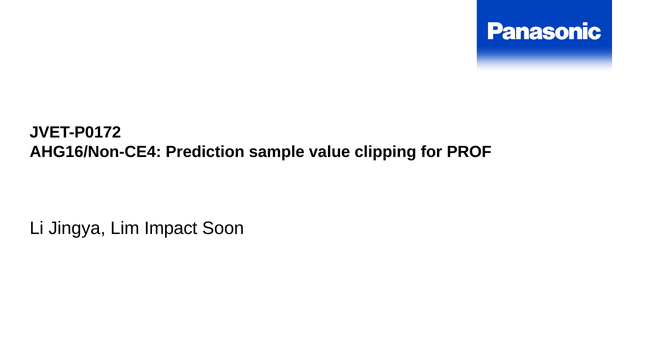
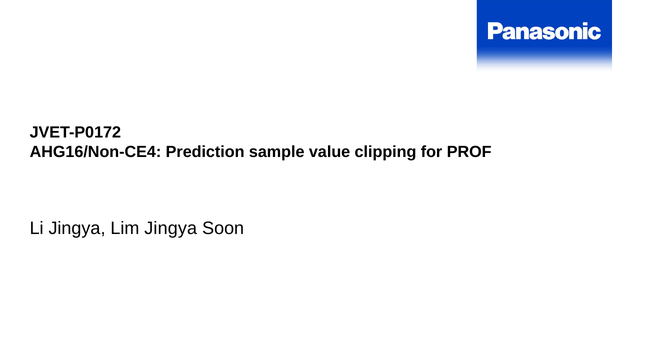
Lim Impact: Impact -> Jingya
